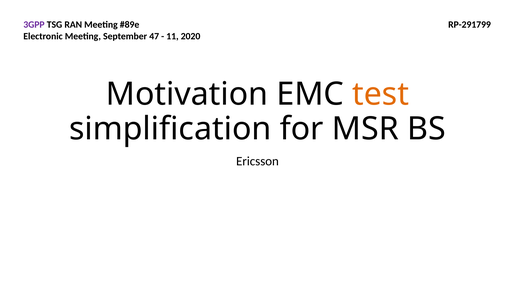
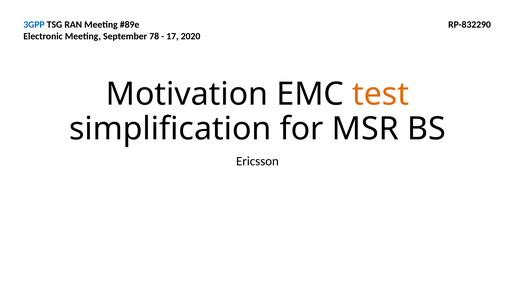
3GPP colour: purple -> blue
RP-291799: RP-291799 -> RP-832290
47: 47 -> 78
11: 11 -> 17
